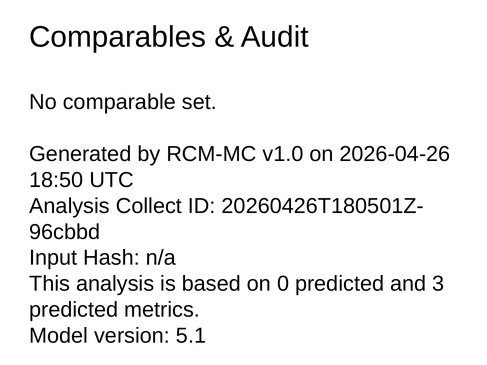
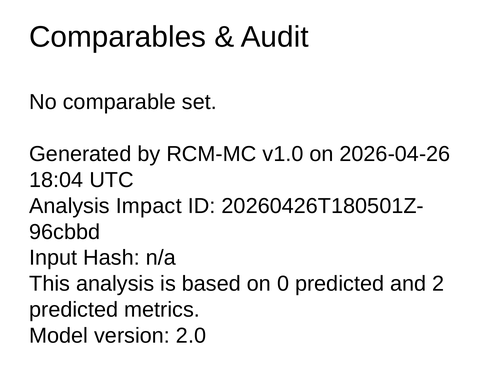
18:50: 18:50 -> 18:04
Collect: Collect -> Impact
3: 3 -> 2
5.1: 5.1 -> 2.0
